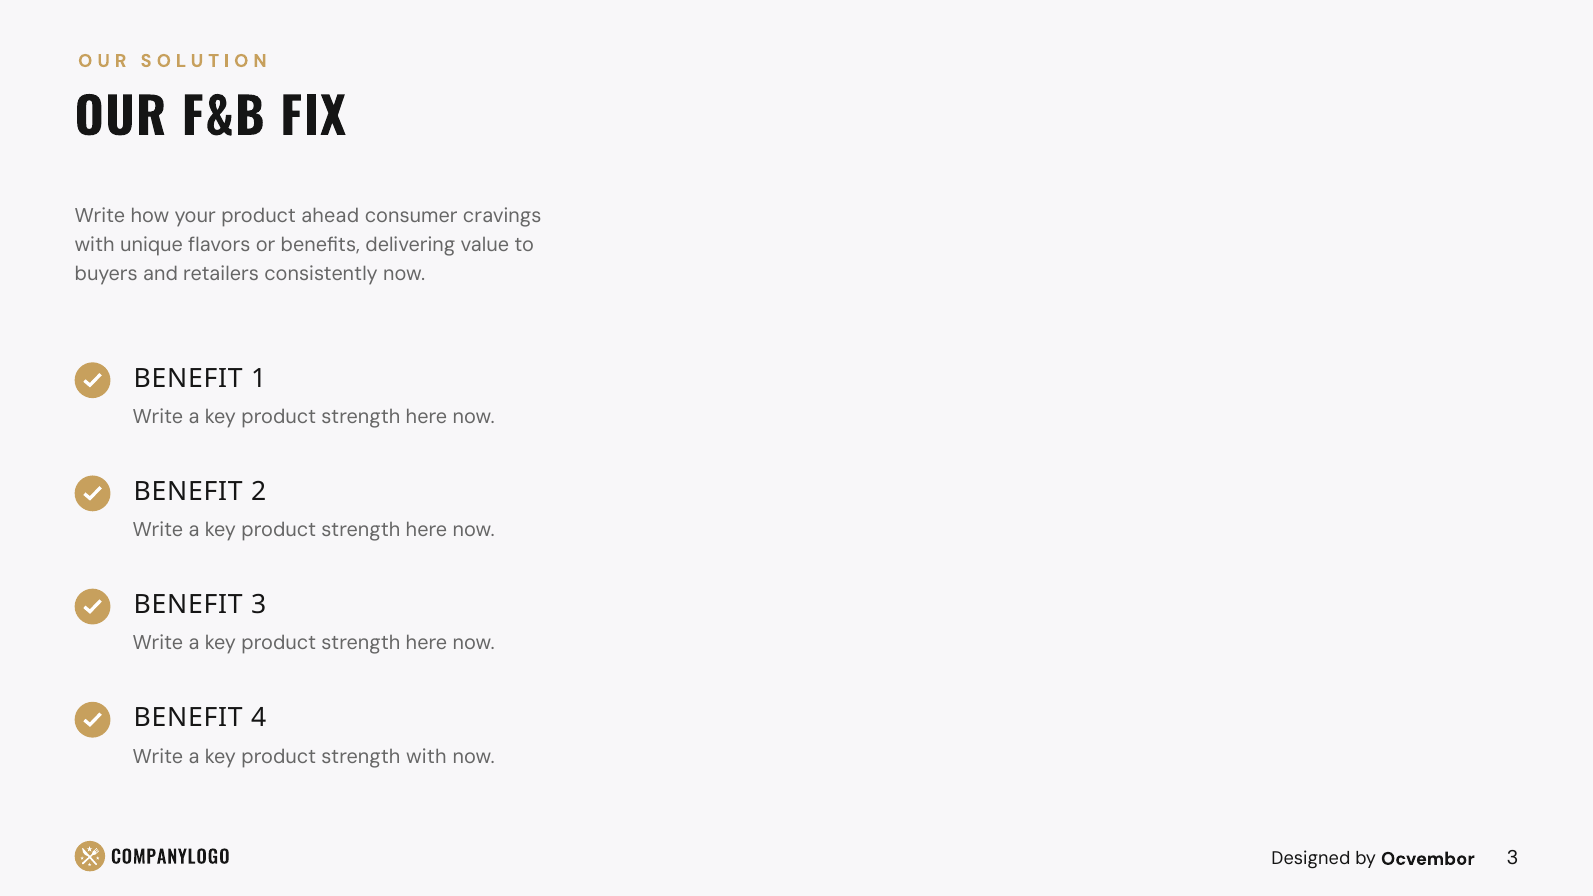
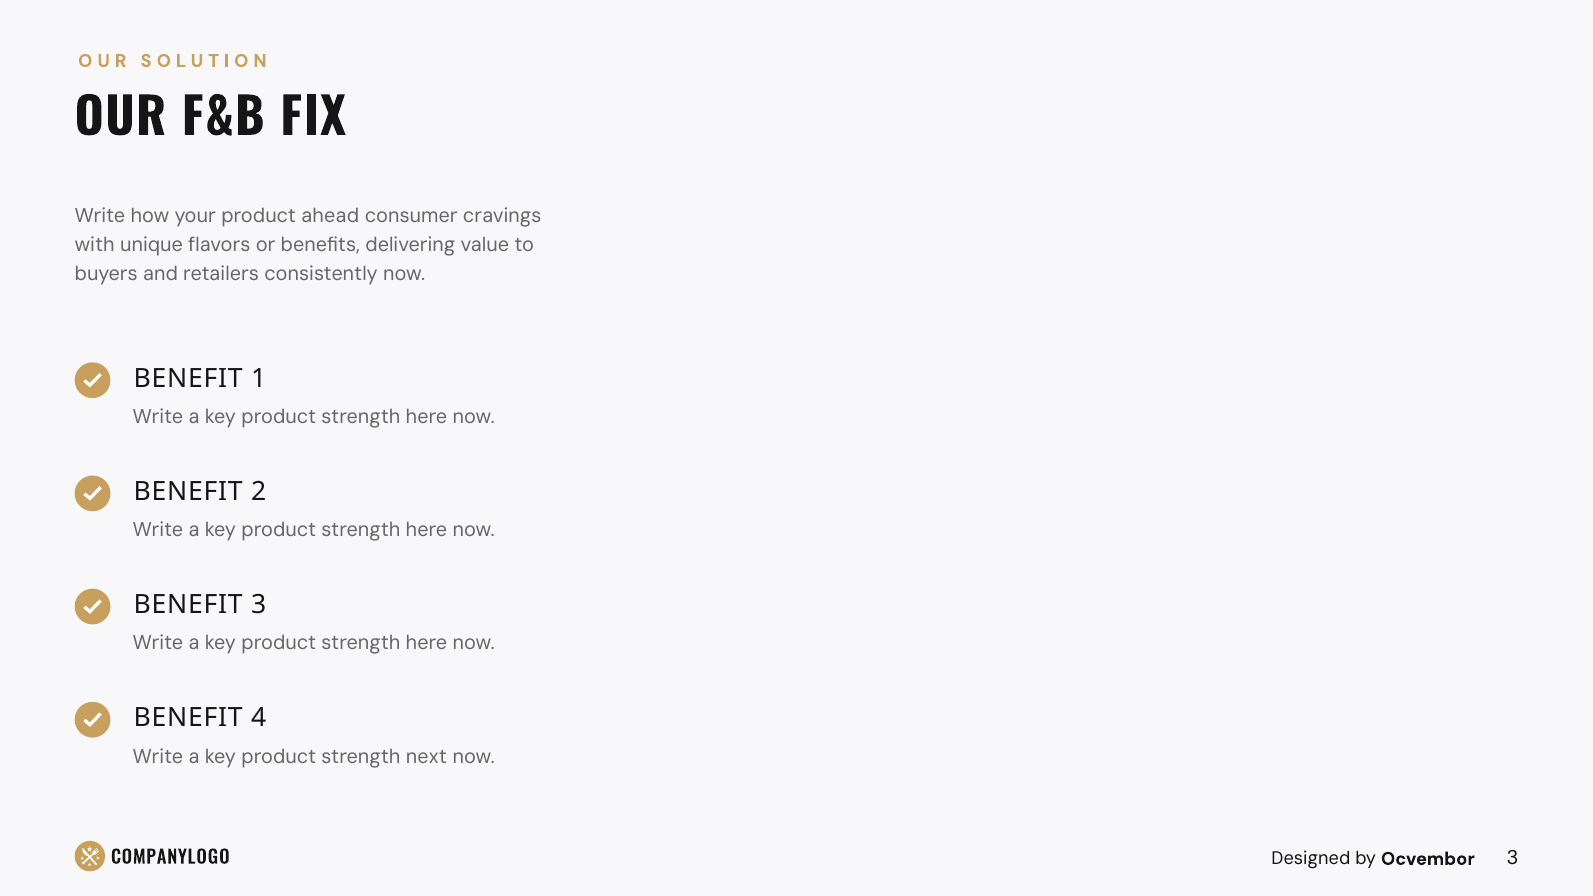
strength with: with -> next
